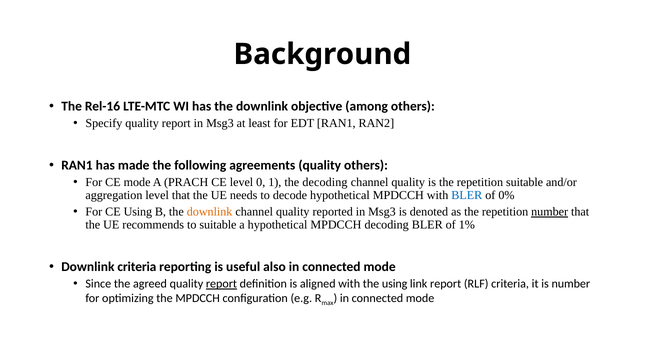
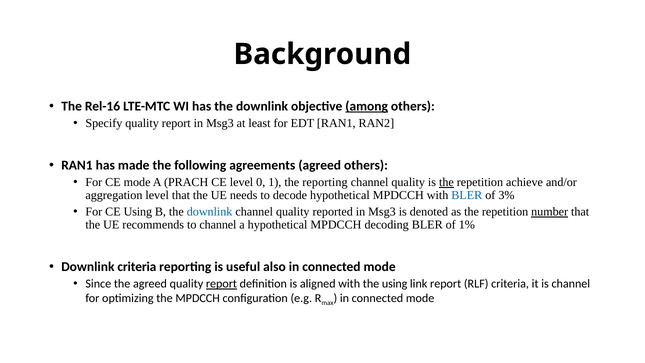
among underline: none -> present
agreements quality: quality -> agreed
the decoding: decoding -> reporting
the at (446, 182) underline: none -> present
repetition suitable: suitable -> achieve
0%: 0% -> 3%
downlink at (210, 212) colour: orange -> blue
to suitable: suitable -> channel
is number: number -> channel
